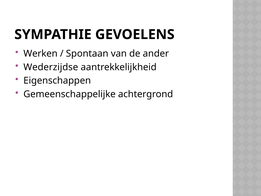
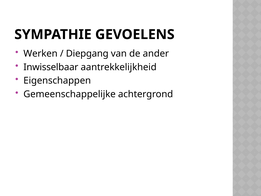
Spontaan: Spontaan -> Diepgang
Wederzijdse: Wederzijdse -> Inwisselbaar
